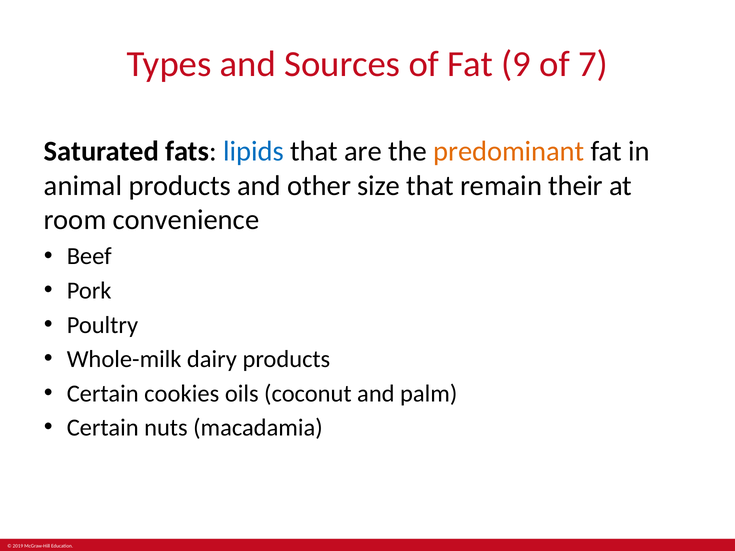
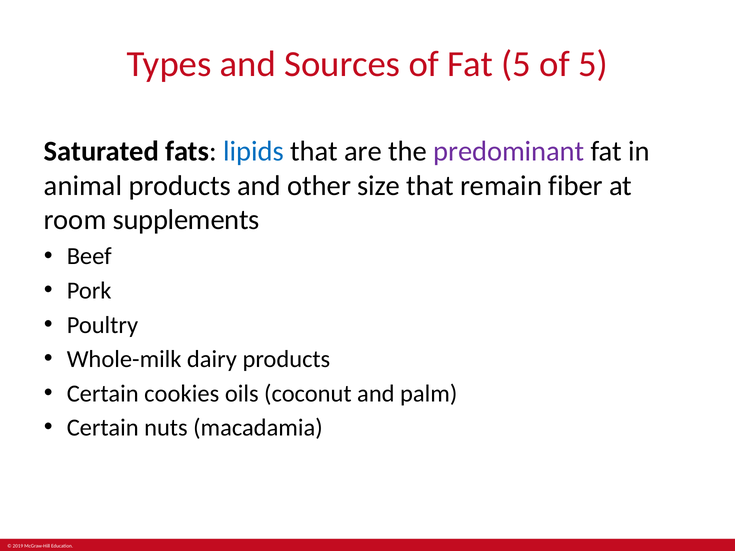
Fat 9: 9 -> 5
of 7: 7 -> 5
predominant colour: orange -> purple
their: their -> fiber
convenience: convenience -> supplements
